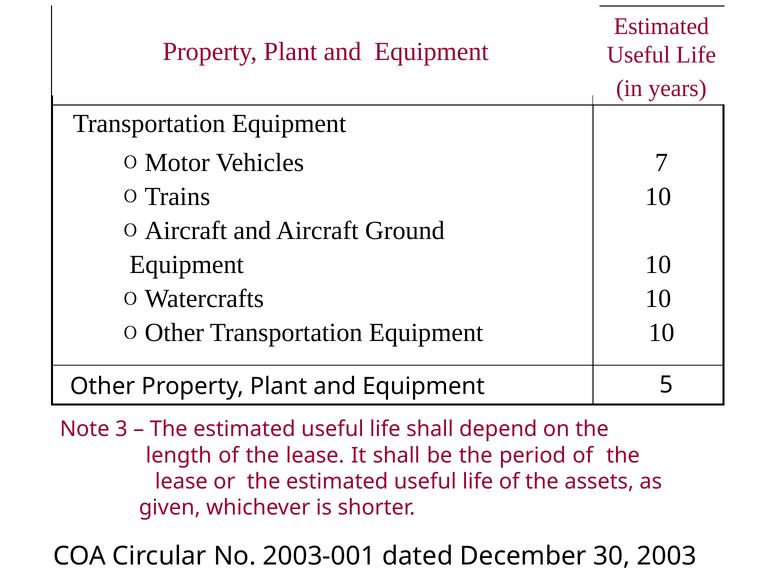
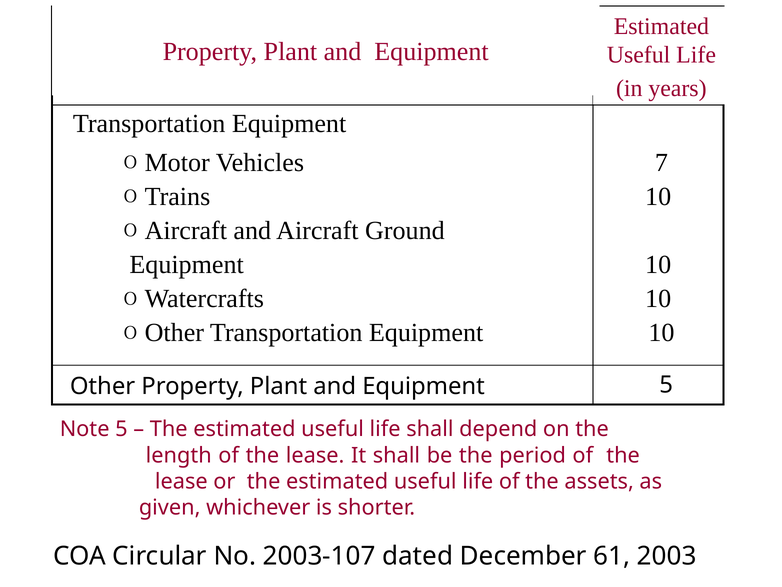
Note 3: 3 -> 5
2003-001: 2003-001 -> 2003-107
30: 30 -> 61
